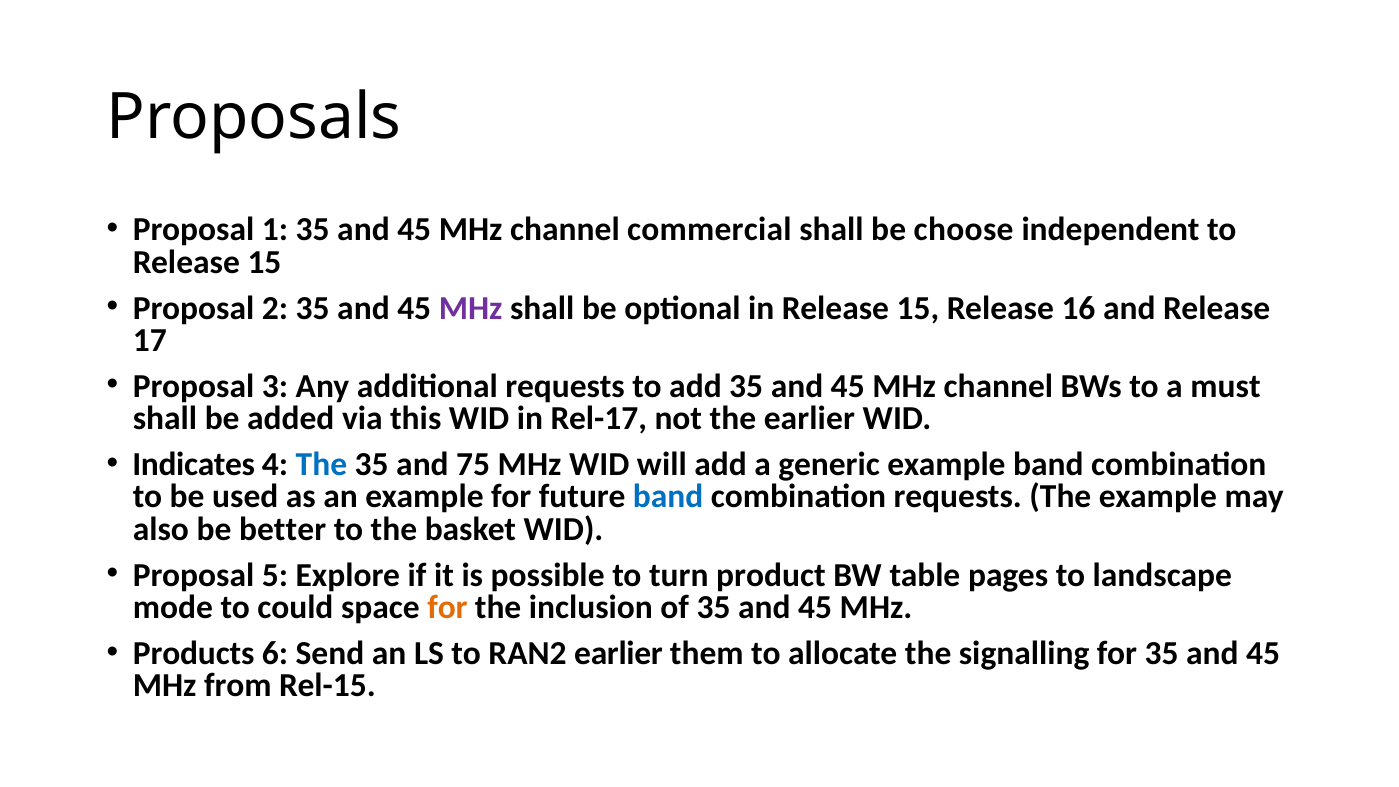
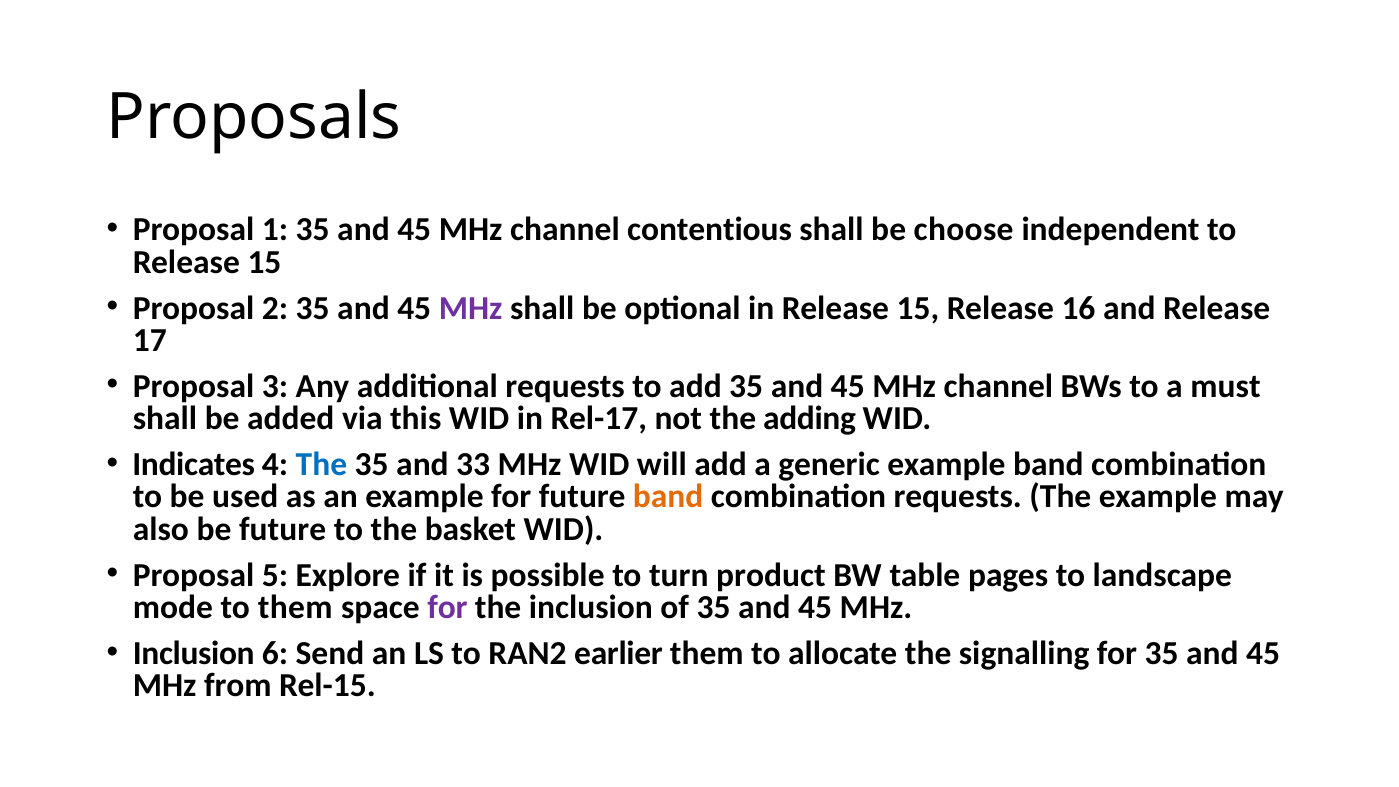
commercial: commercial -> contentious
the earlier: earlier -> adding
75: 75 -> 33
band at (668, 497) colour: blue -> orange
be better: better -> future
to could: could -> them
for at (447, 608) colour: orange -> purple
Products at (194, 653): Products -> Inclusion
